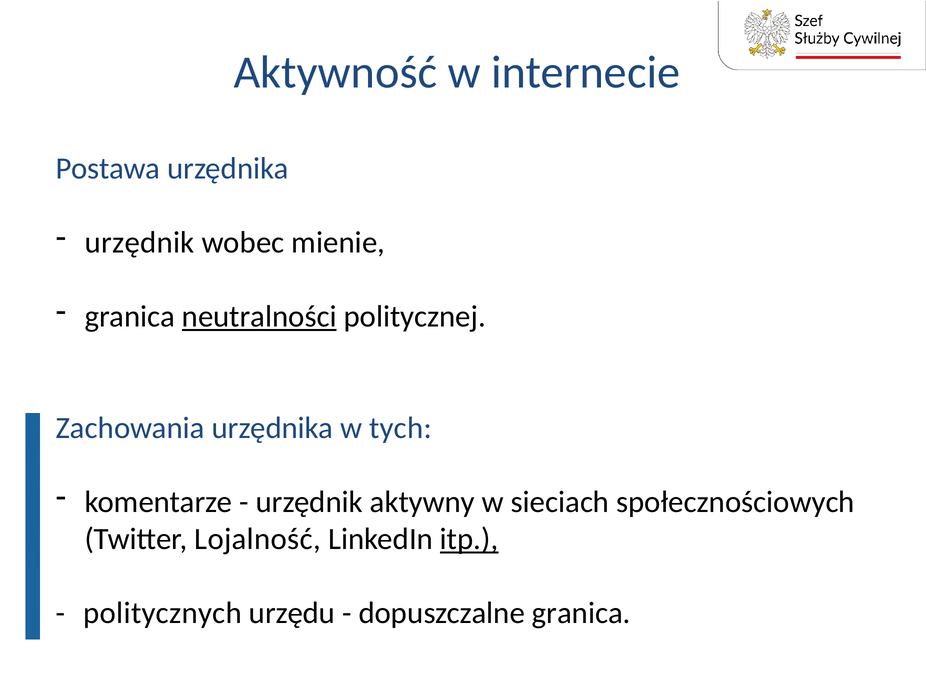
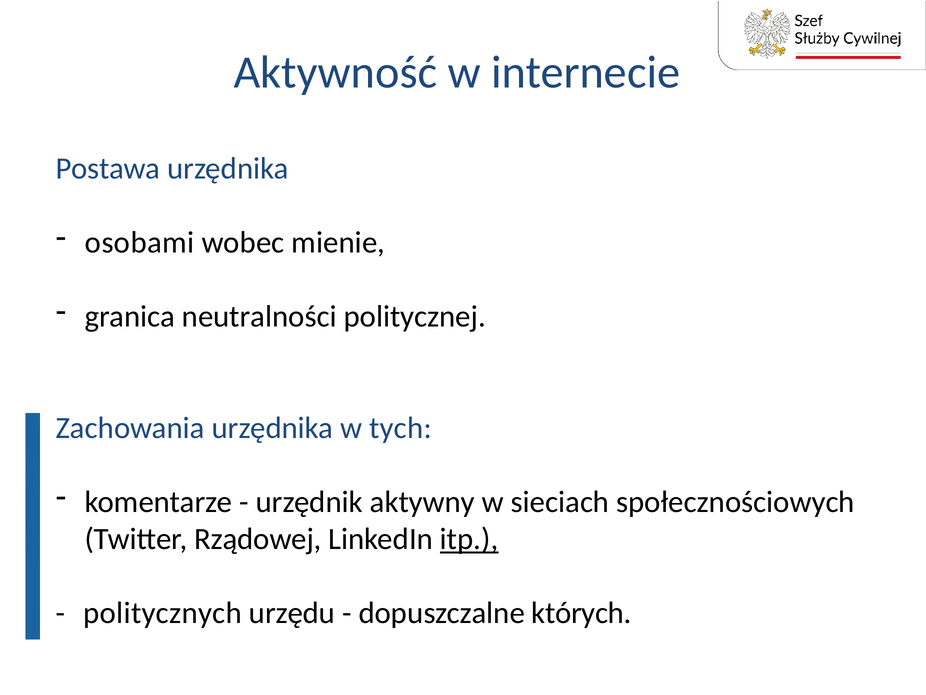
urzędnik at (140, 242): urzędnik -> osobami
neutralności underline: present -> none
Lojalność: Lojalność -> Rządowej
dopuszczalne granica: granica -> których
